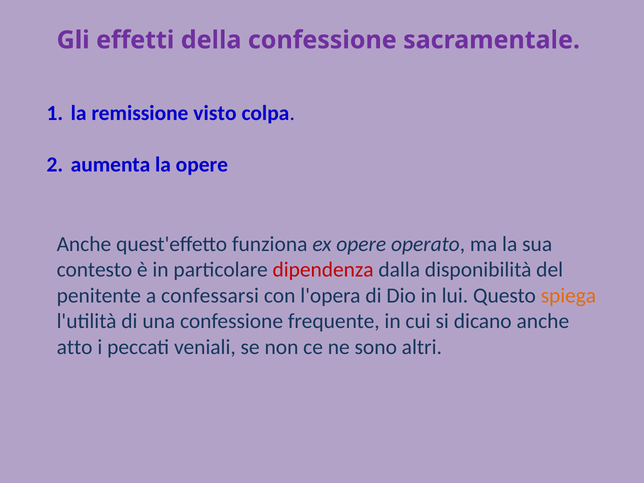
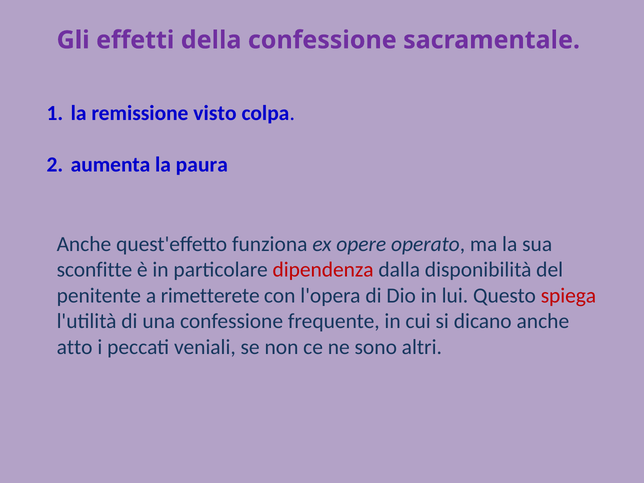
la opere: opere -> paura
contesto: contesto -> sconfitte
confessarsi: confessarsi -> rimetterete
spiega colour: orange -> red
